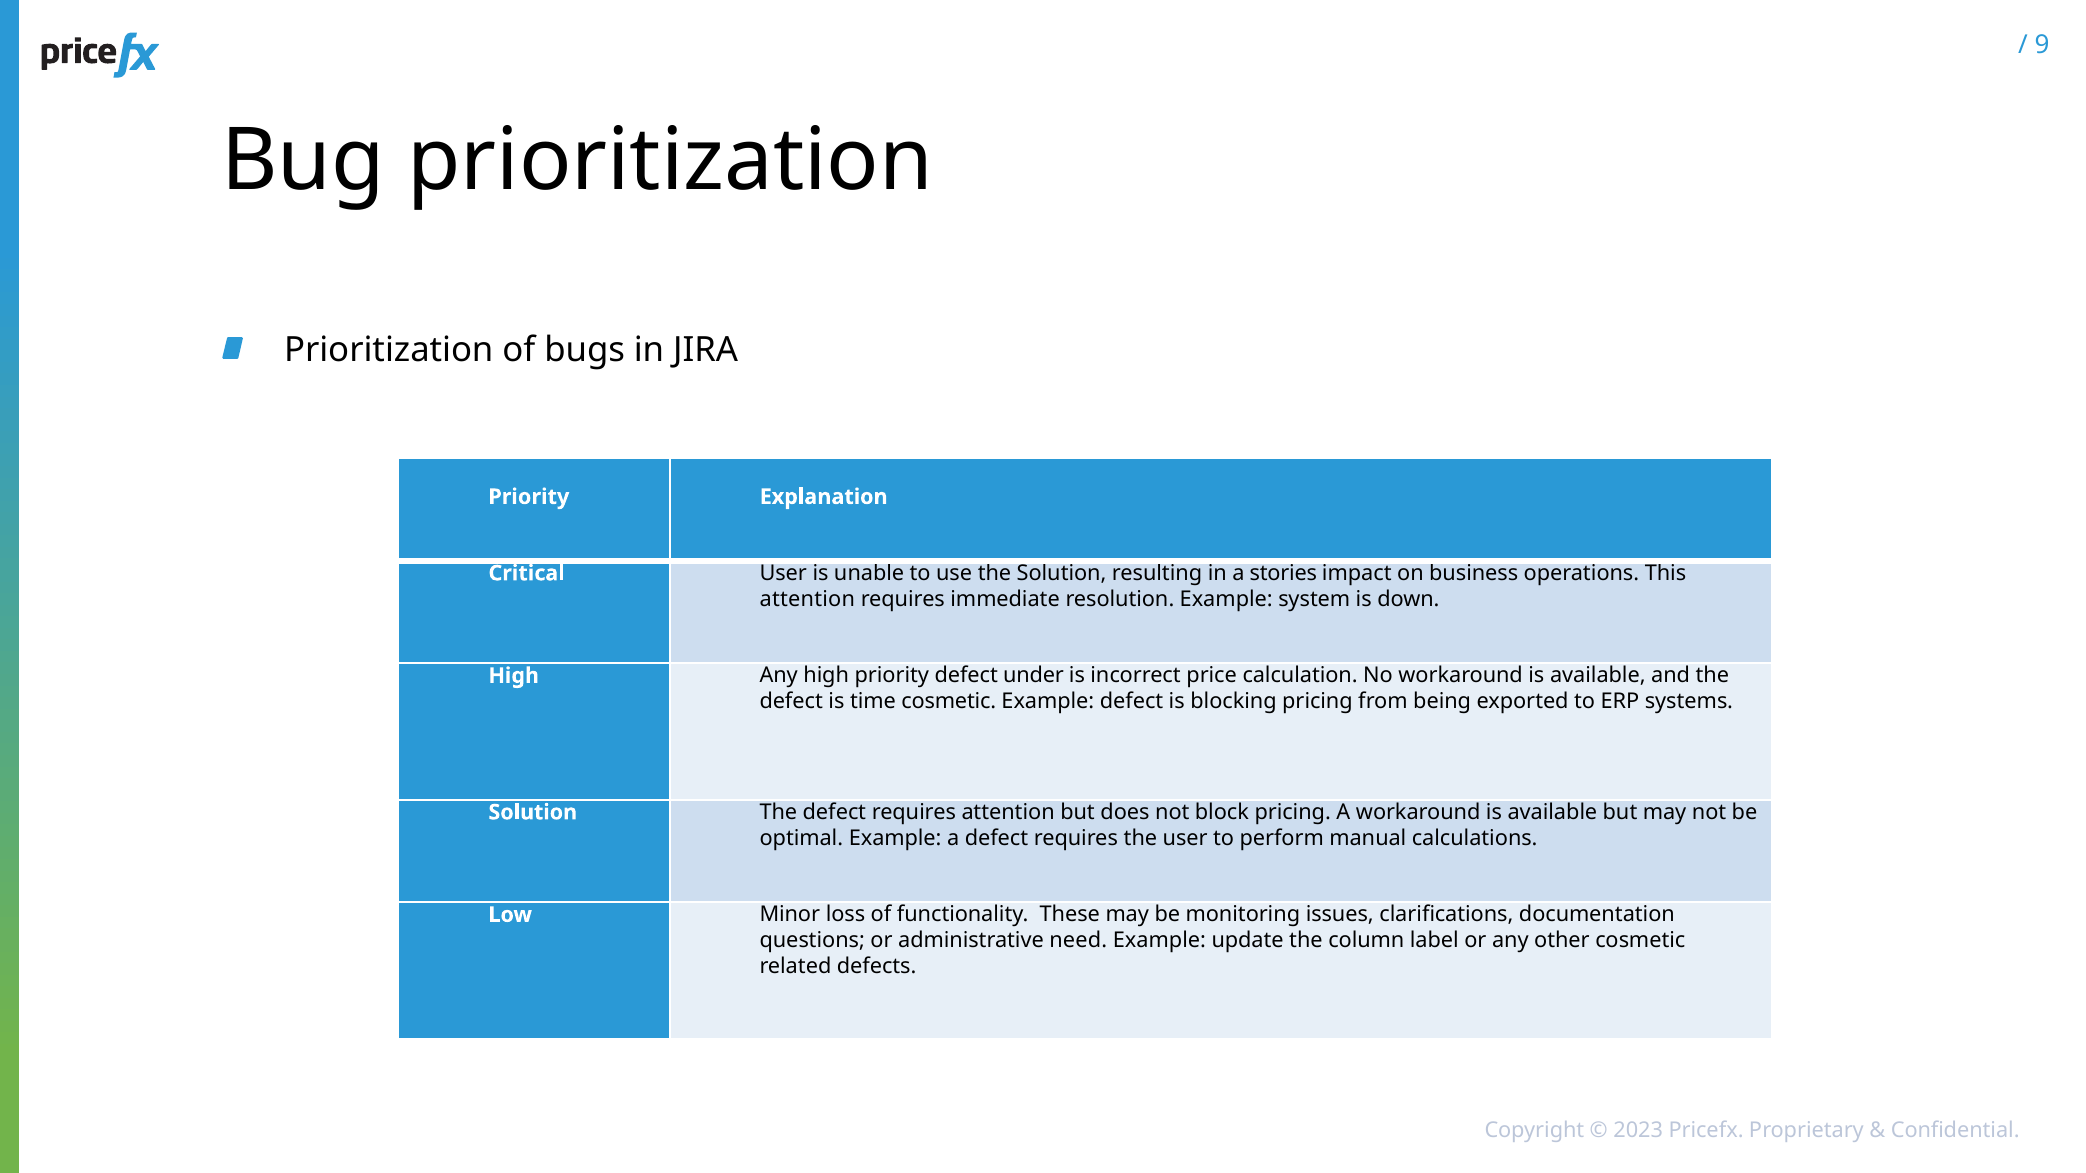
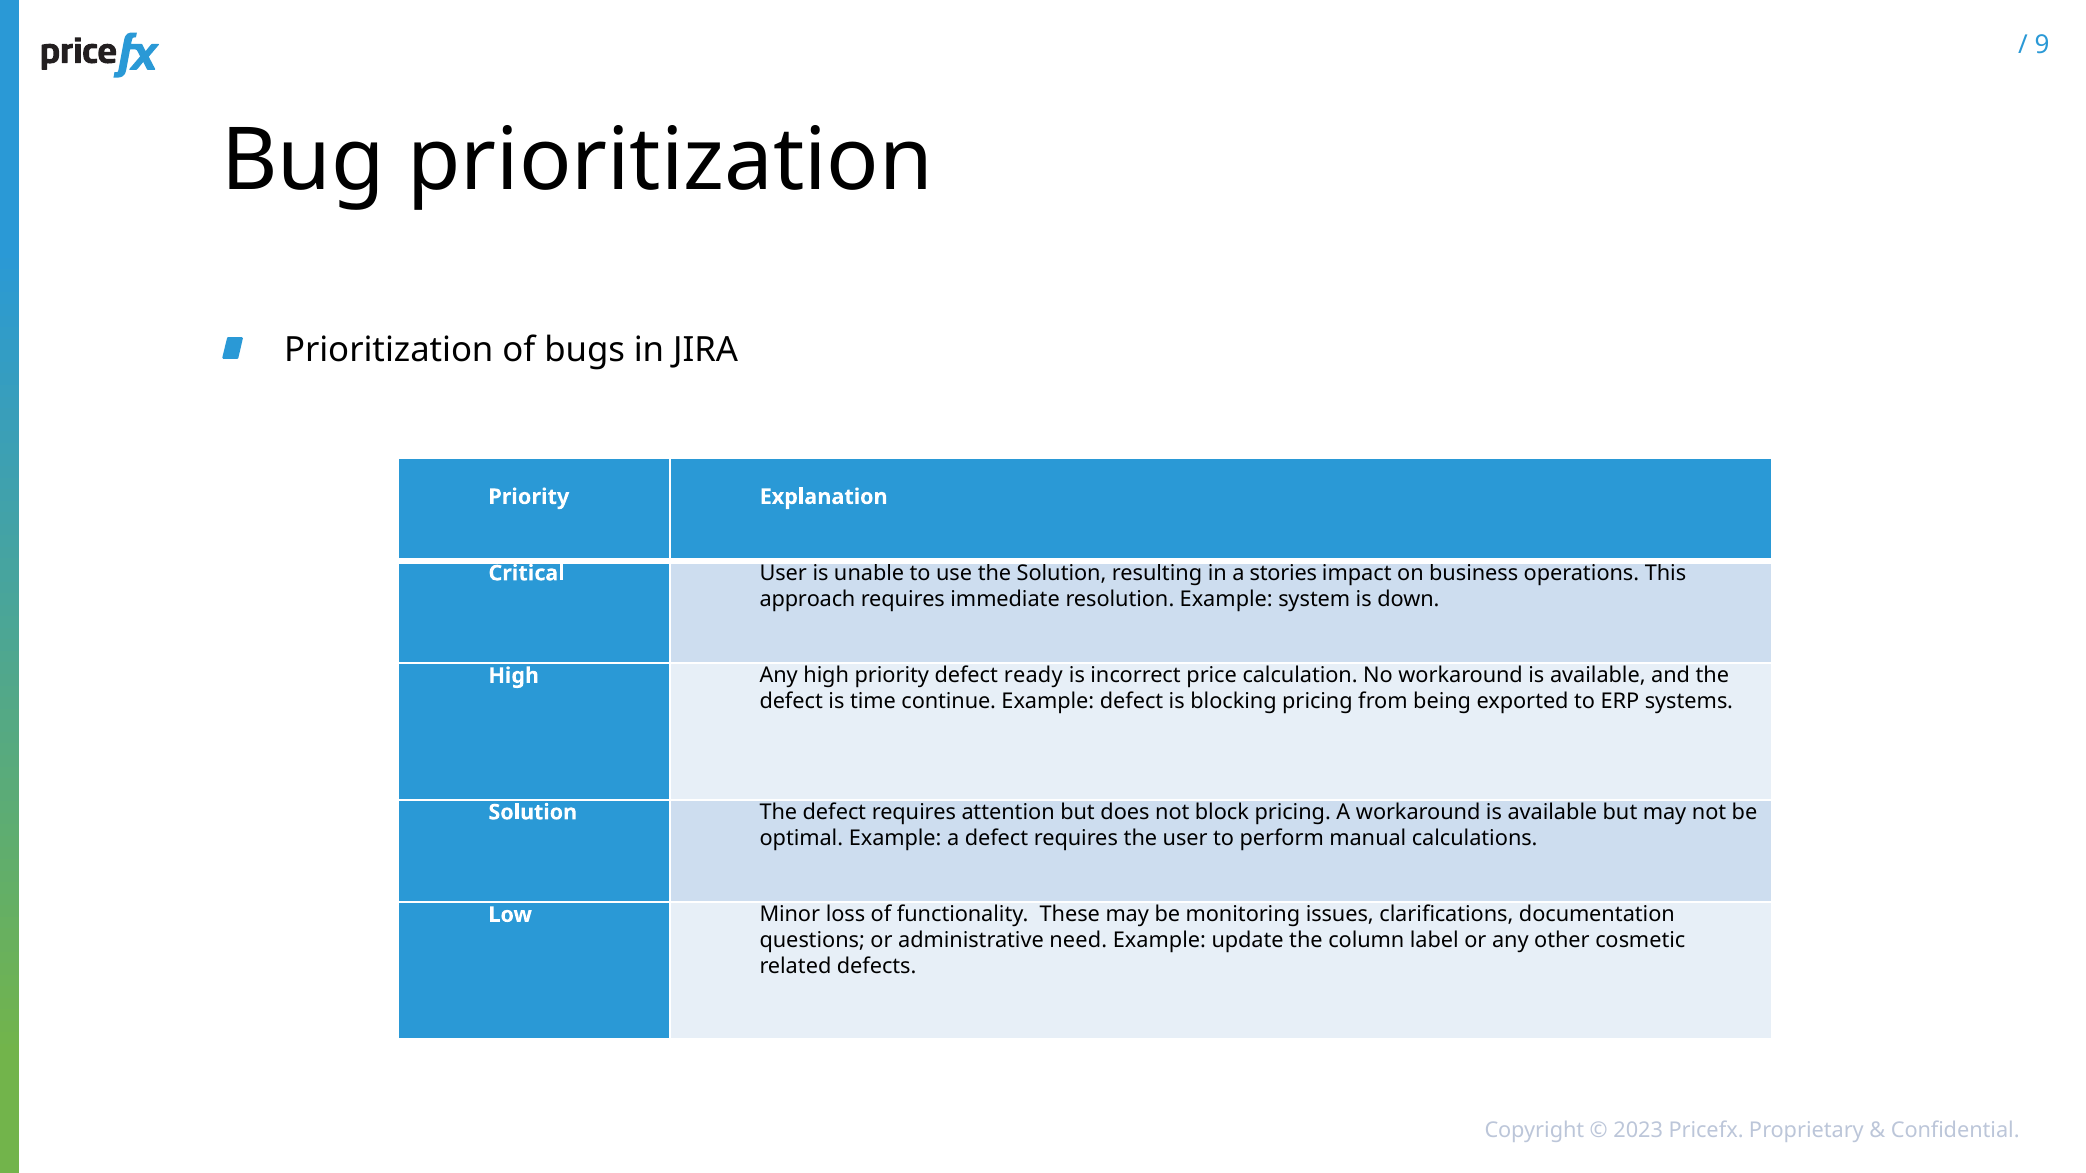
attention at (807, 599): attention -> approach
under: under -> ready
time cosmetic: cosmetic -> continue
